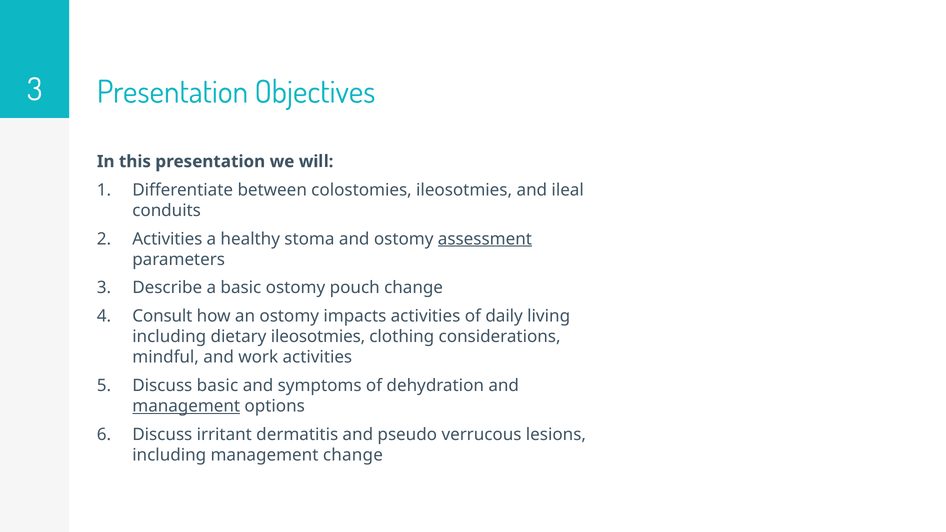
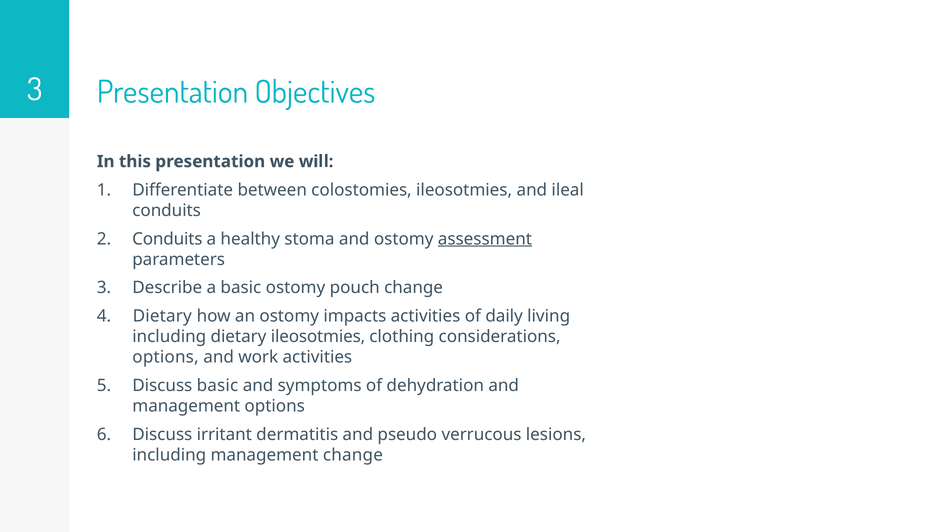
Activities at (167, 239): Activities -> Conduits
Consult at (162, 316): Consult -> Dietary
mindful at (166, 357): mindful -> options
management at (186, 406) underline: present -> none
